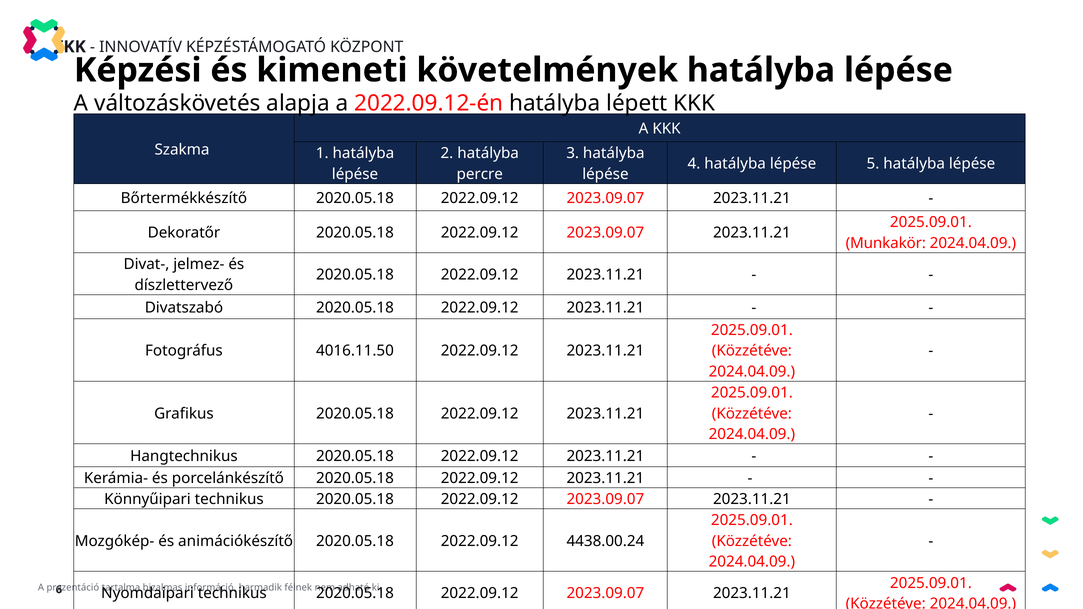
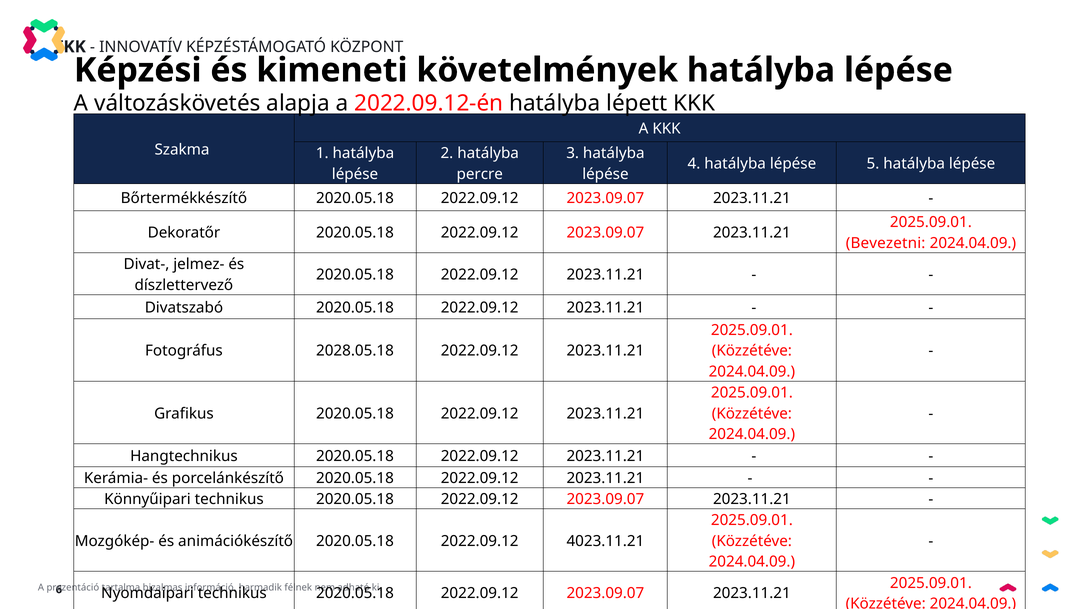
Munkakör: Munkakör -> Bevezetni
4016.11.50: 4016.11.50 -> 2028.05.18
4438.00.24: 4438.00.24 -> 4023.11.21
